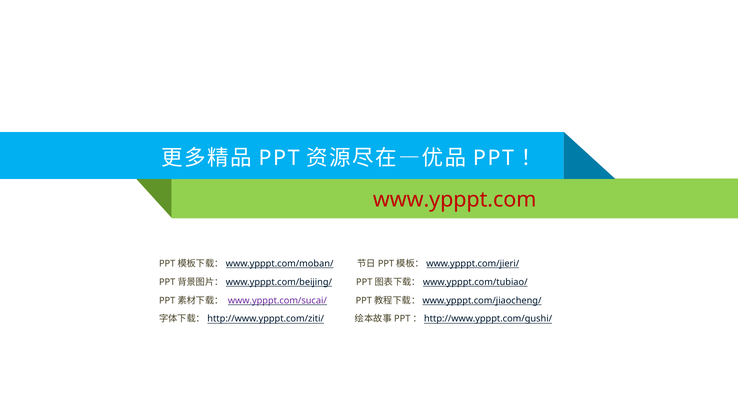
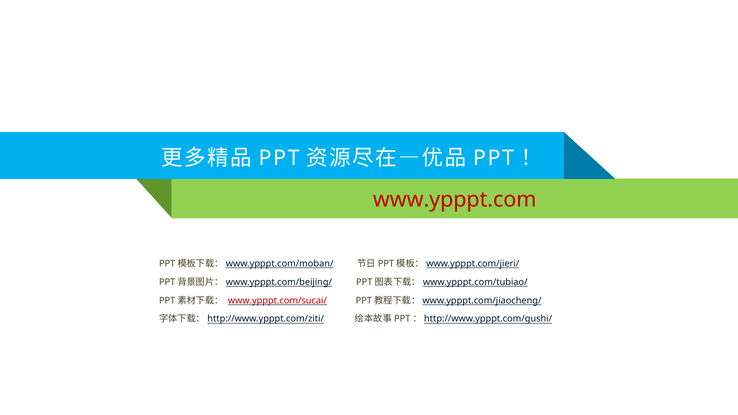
www.ypppt.com/sucai/ colour: purple -> red
